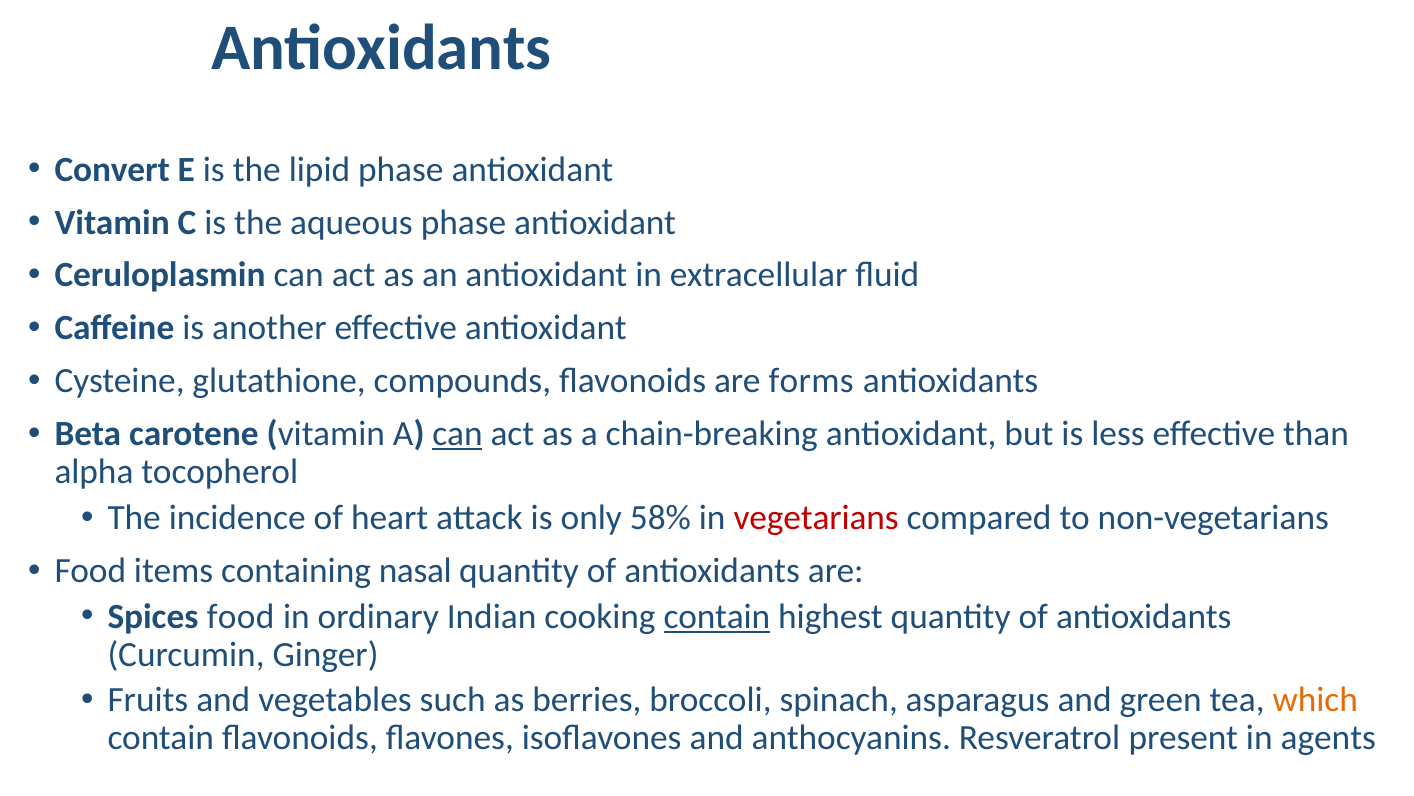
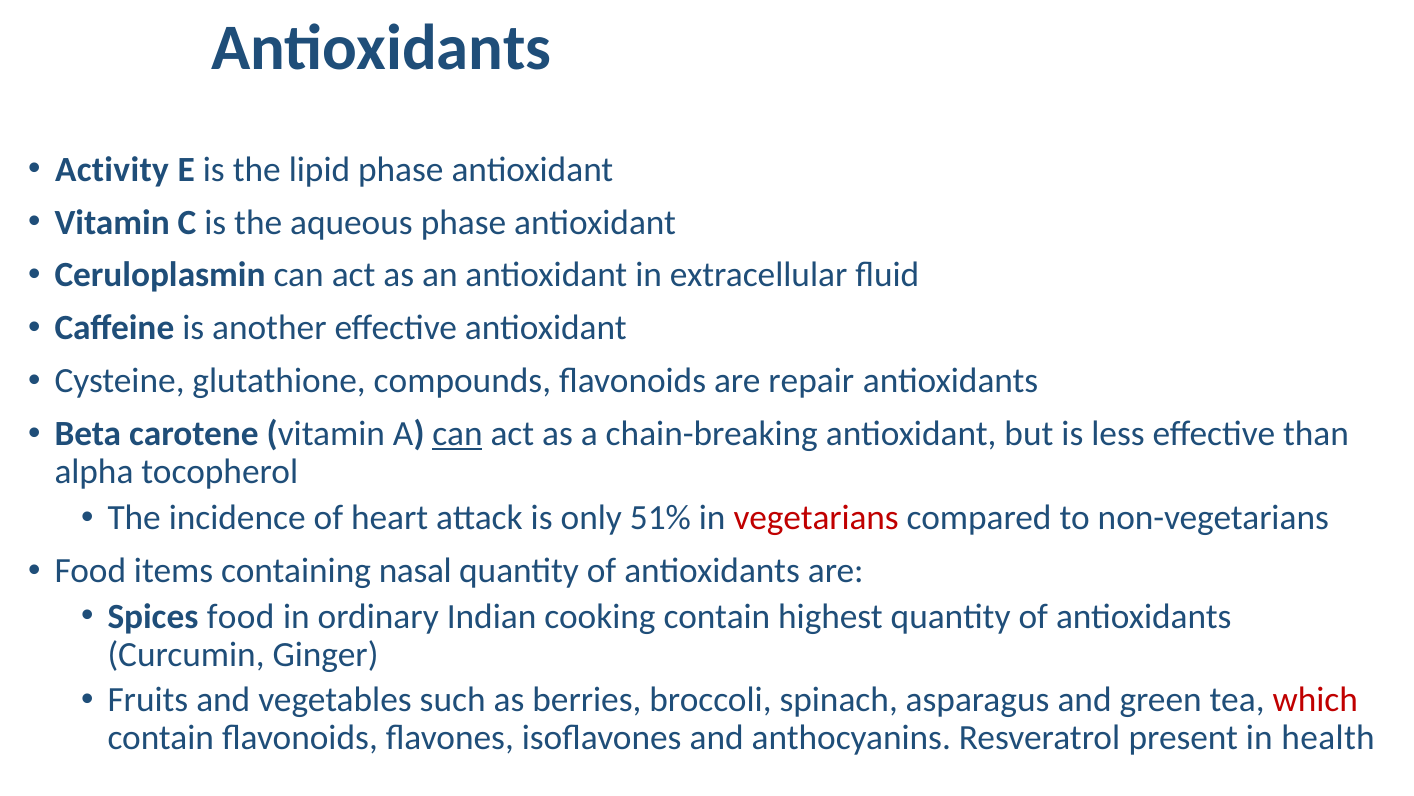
Convert: Convert -> Activity
forms: forms -> repair
58%: 58% -> 51%
contain at (717, 616) underline: present -> none
which colour: orange -> red
agents: agents -> health
